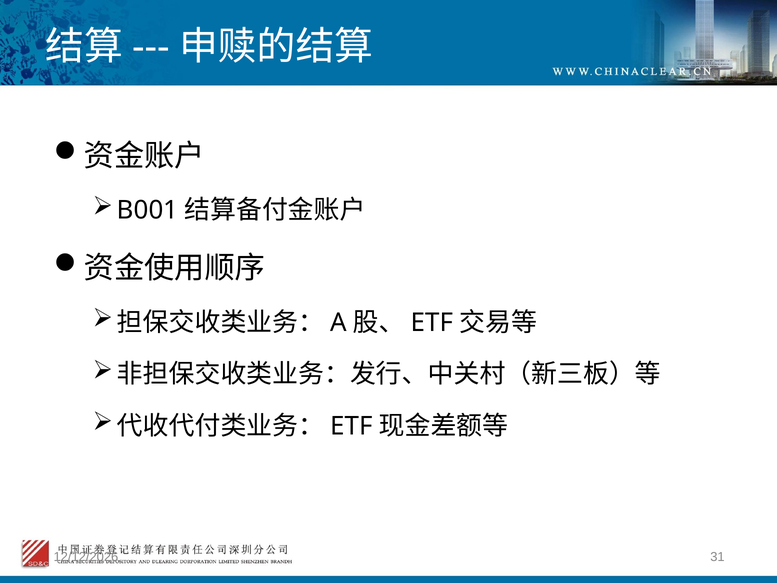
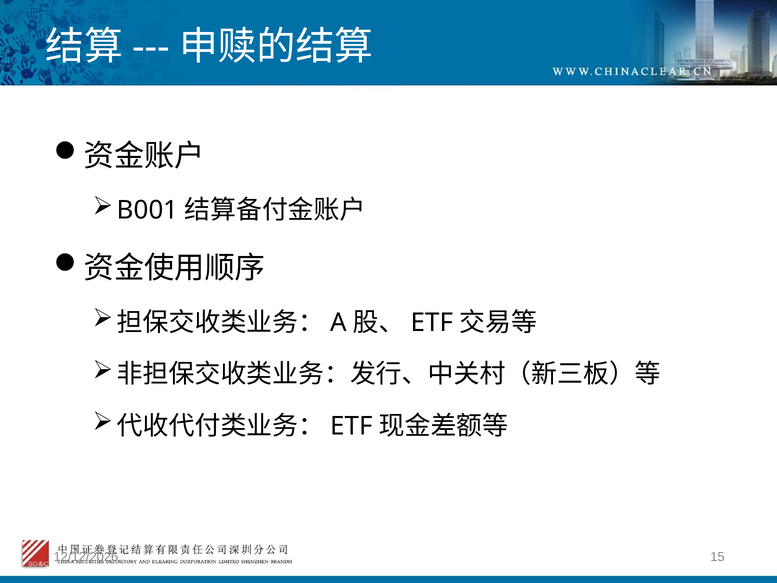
31: 31 -> 15
